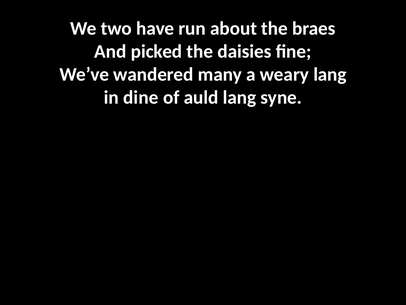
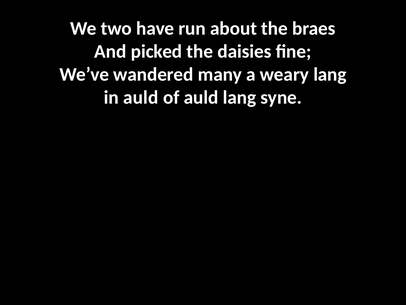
in dine: dine -> auld
